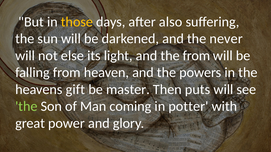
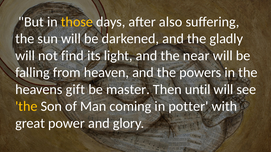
never: never -> gladly
else: else -> find
the from: from -> near
puts: puts -> until
the at (26, 107) colour: light green -> yellow
